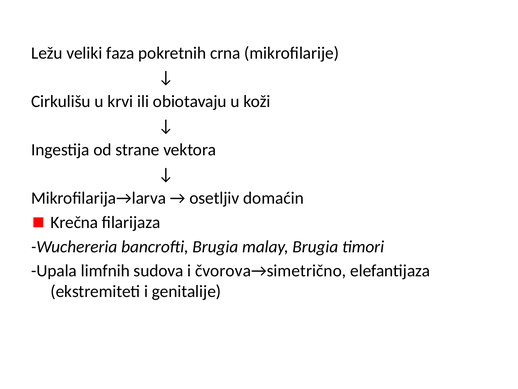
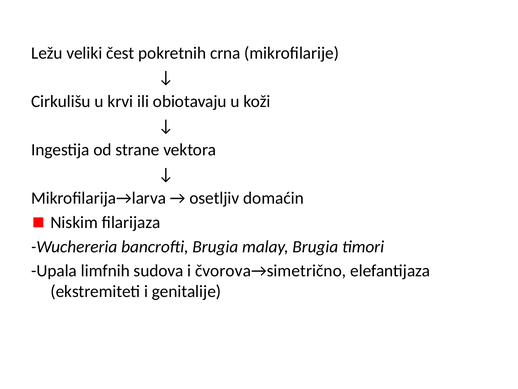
faza: faza -> čest
Krečna: Krečna -> Niskim
